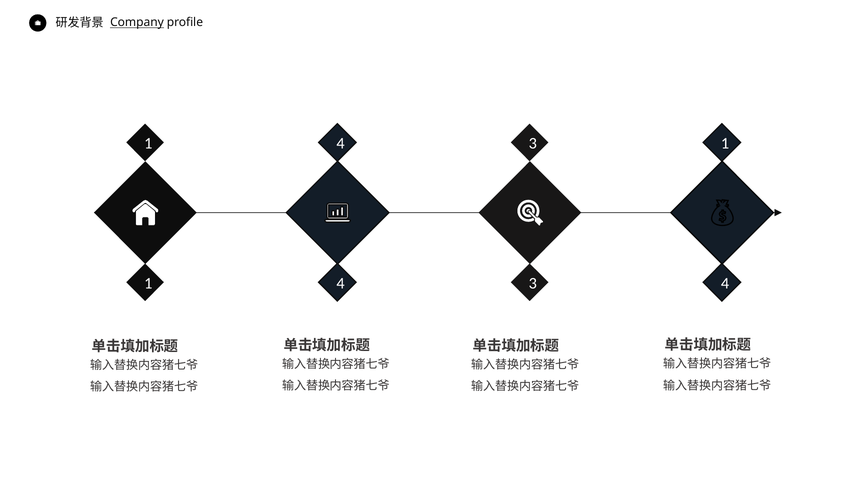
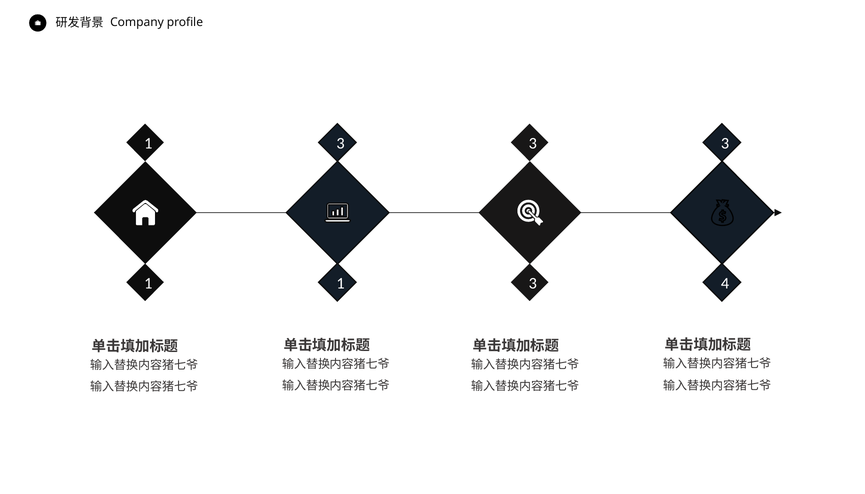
Company underline: present -> none
4 at (341, 143): 4 -> 3
1 at (725, 143): 1 -> 3
4 at (341, 283): 4 -> 1
